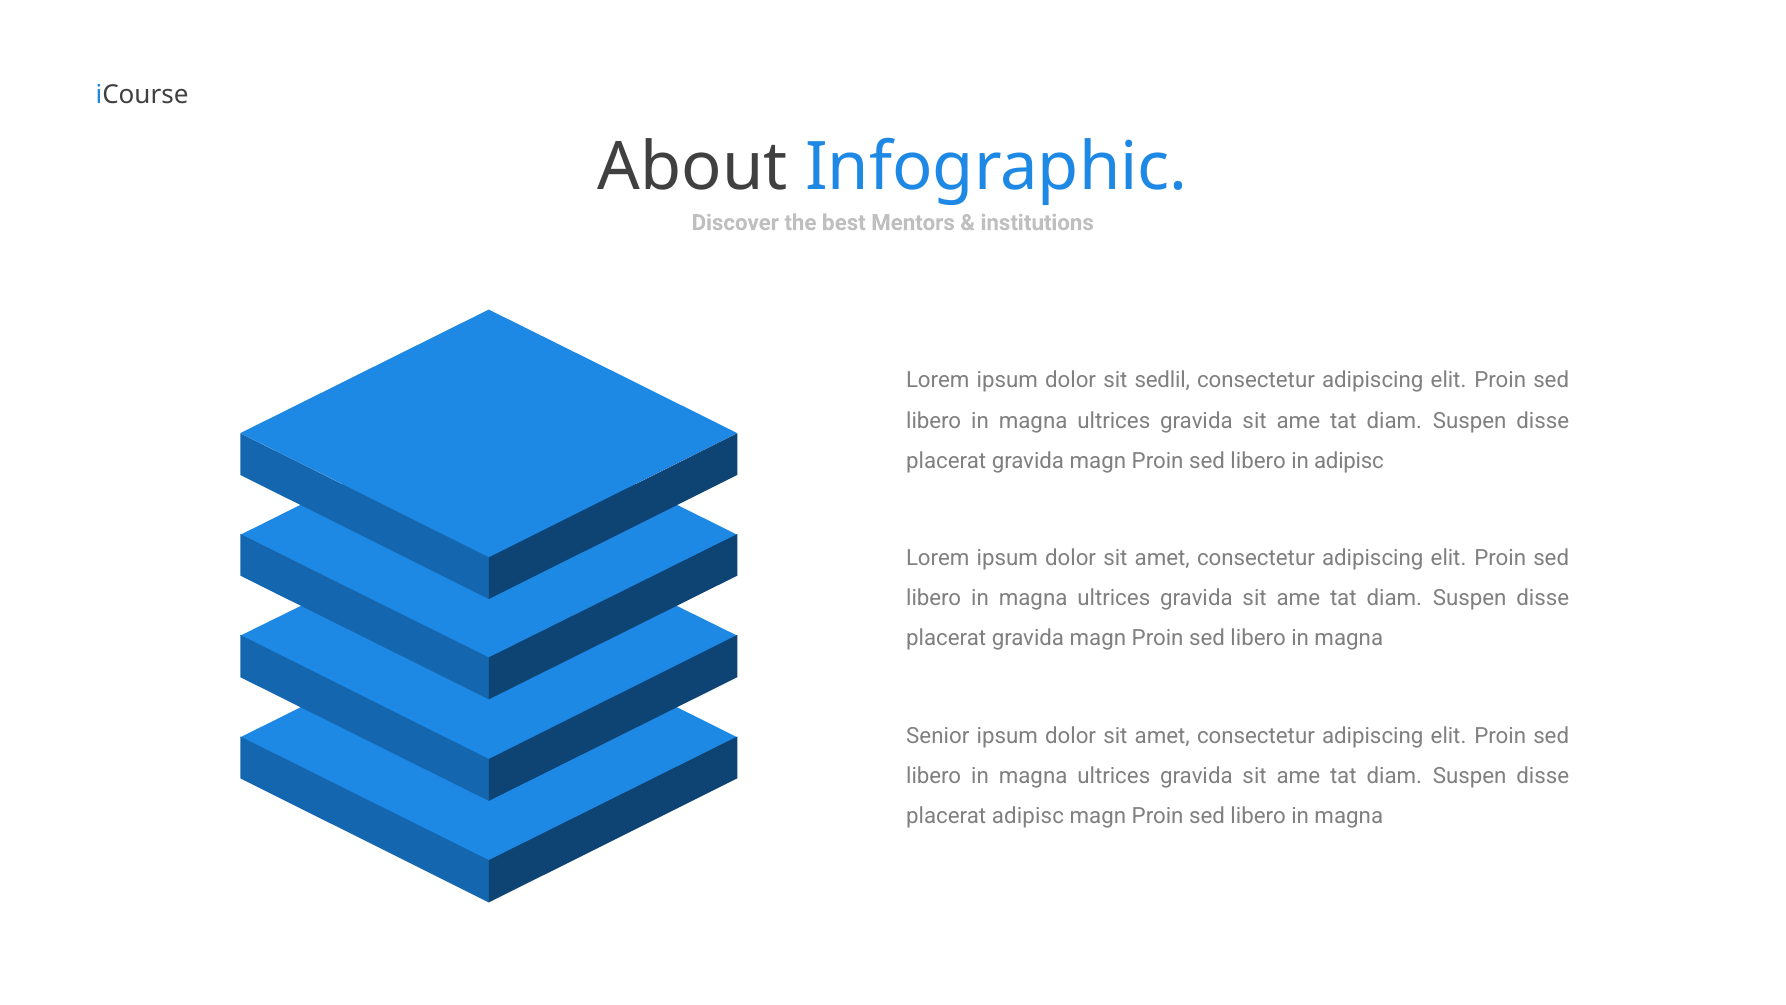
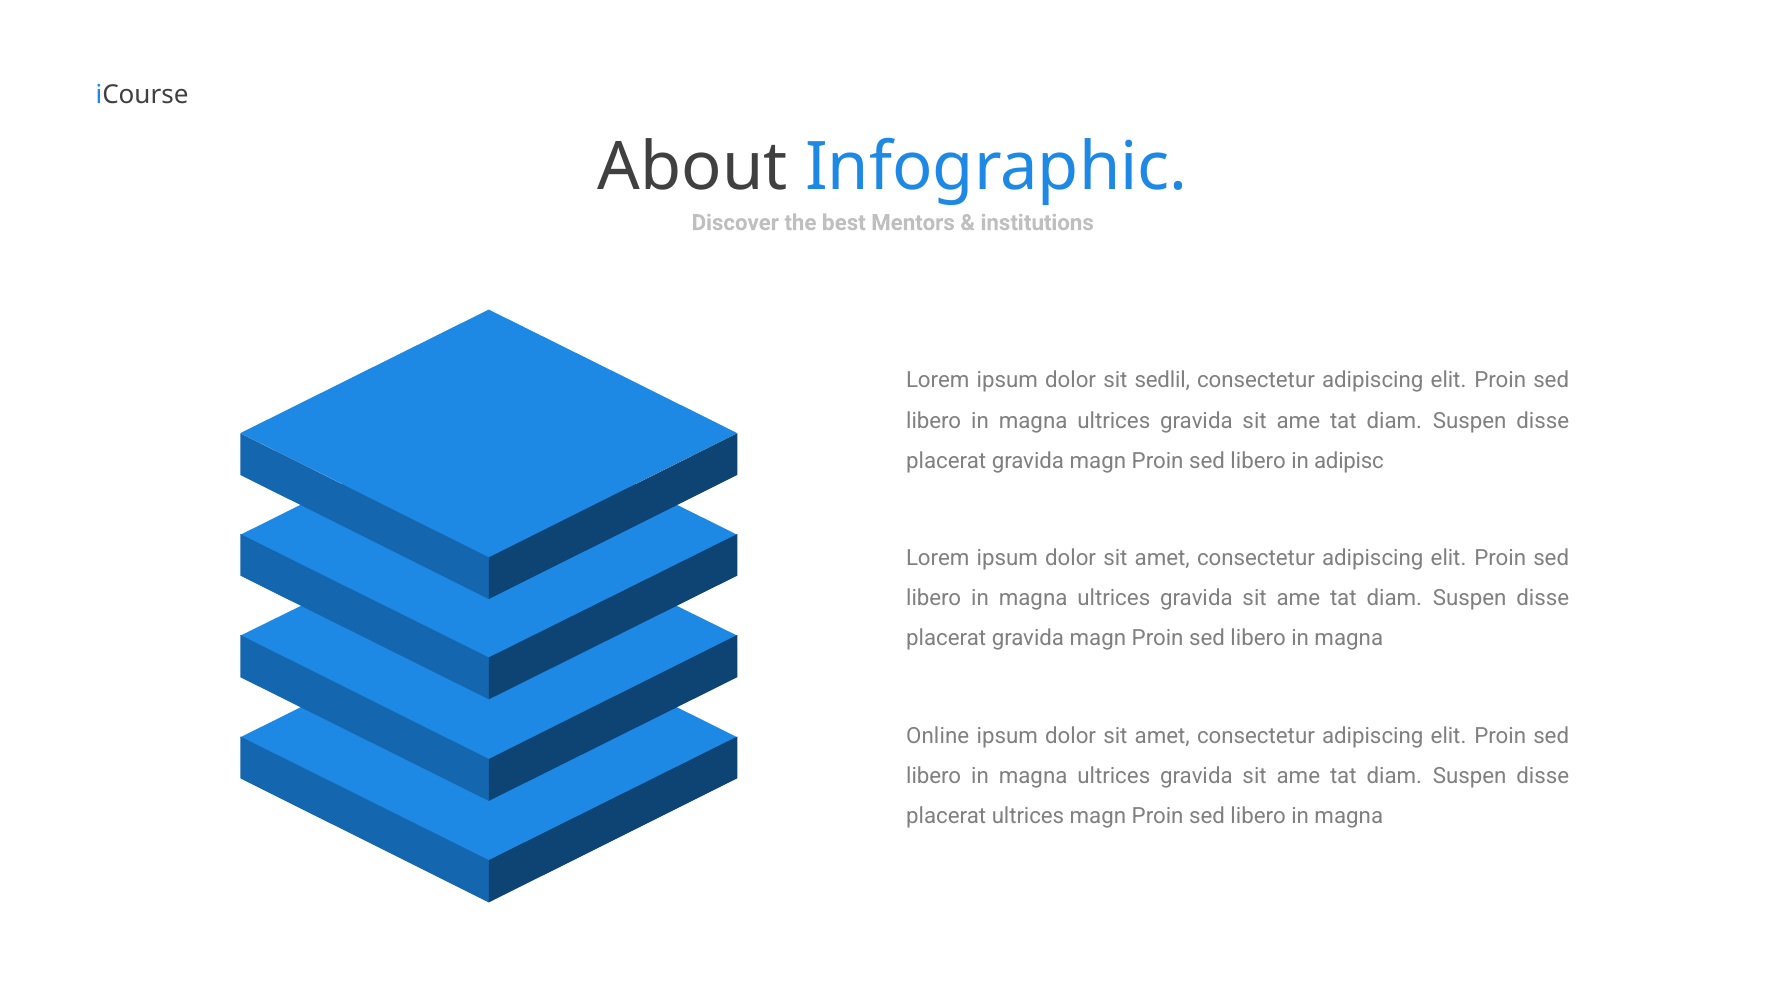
Senior: Senior -> Online
placerat adipisc: adipisc -> ultrices
